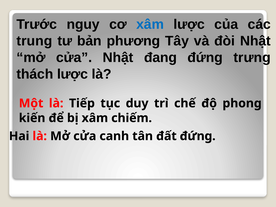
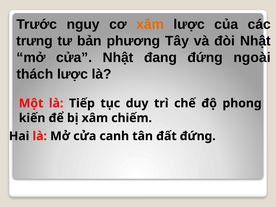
xâm at (150, 24) colour: blue -> orange
trung: trung -> trưng
trưng: trưng -> ngoài
